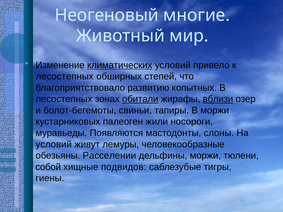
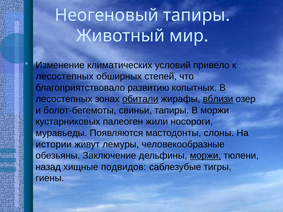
Неогеновый многие: многие -> тапиры
климатических underline: present -> none
условий at (54, 144): условий -> истории
Расселении: Расселении -> Заключение
моржи at (205, 156) underline: none -> present
собой: собой -> назад
